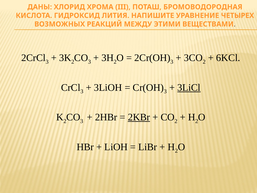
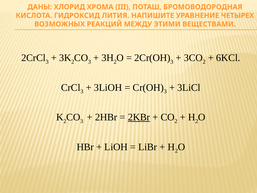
3LiCl underline: present -> none
